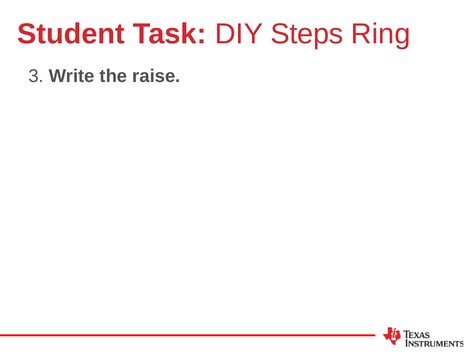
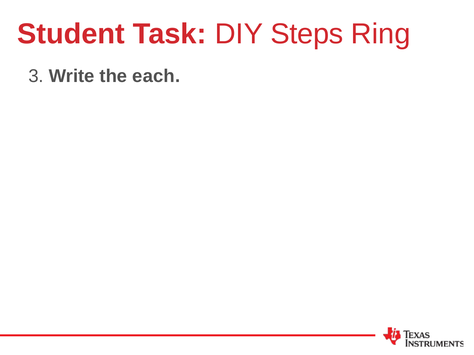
raise: raise -> each
